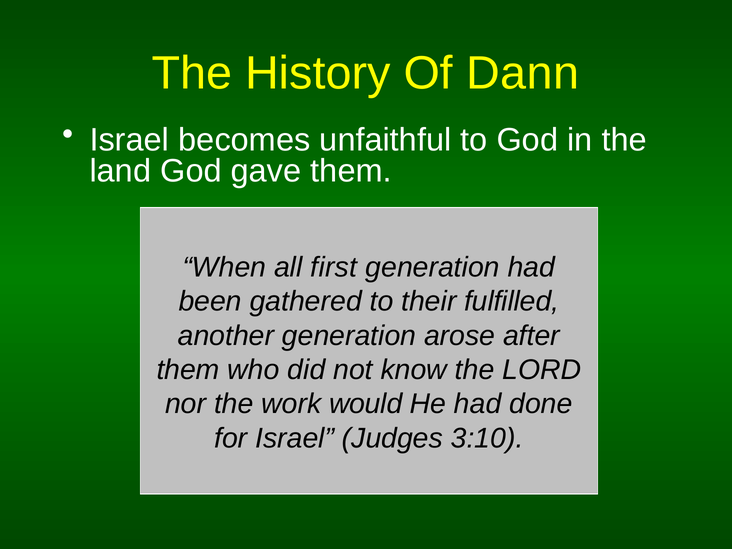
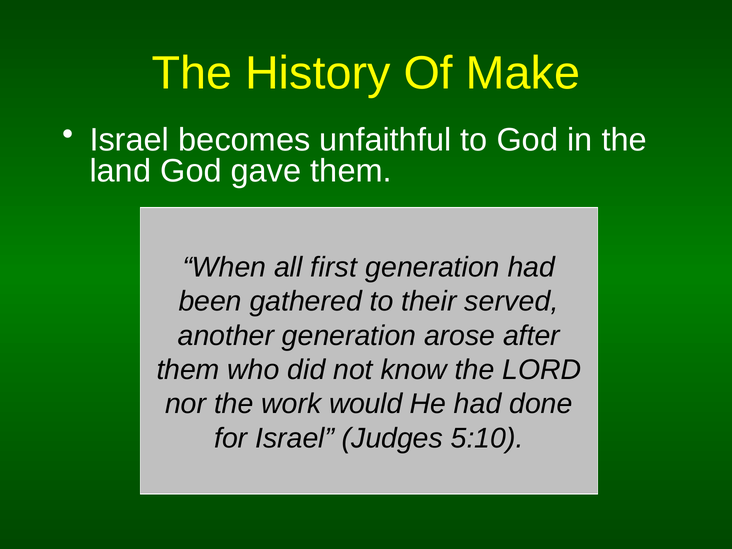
Dann: Dann -> Make
fulfilled: fulfilled -> served
3:10: 3:10 -> 5:10
